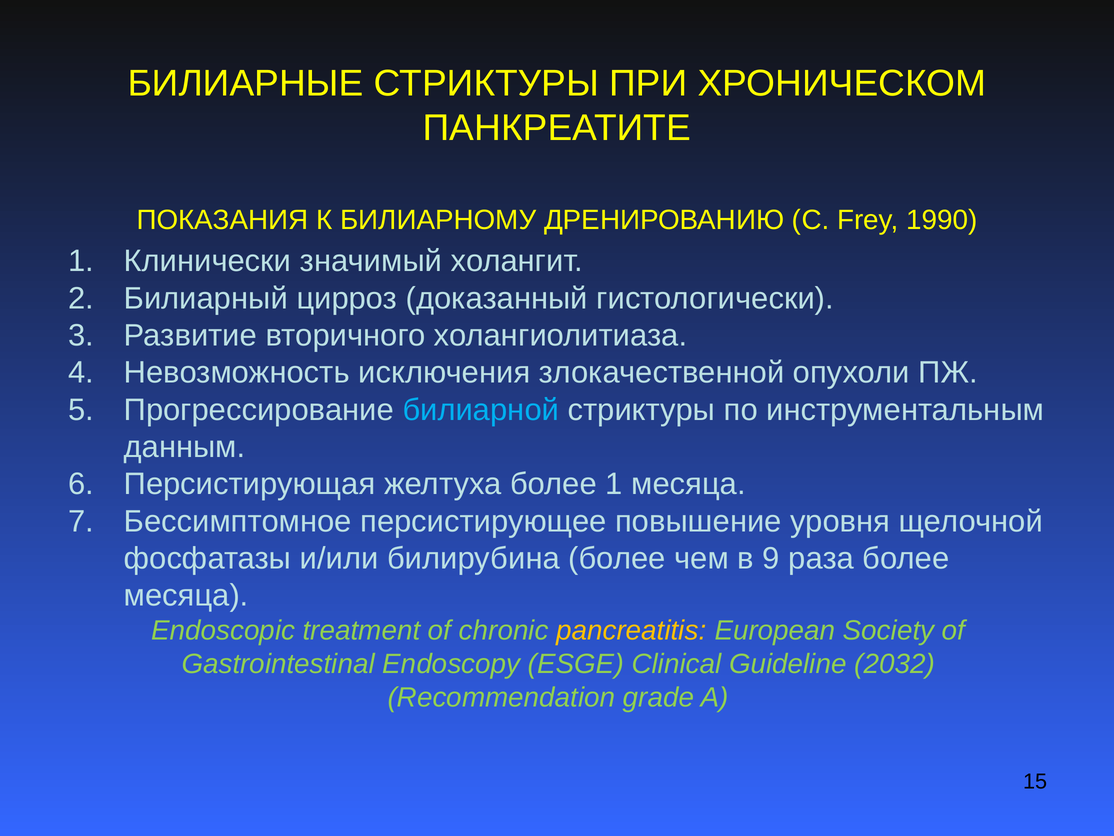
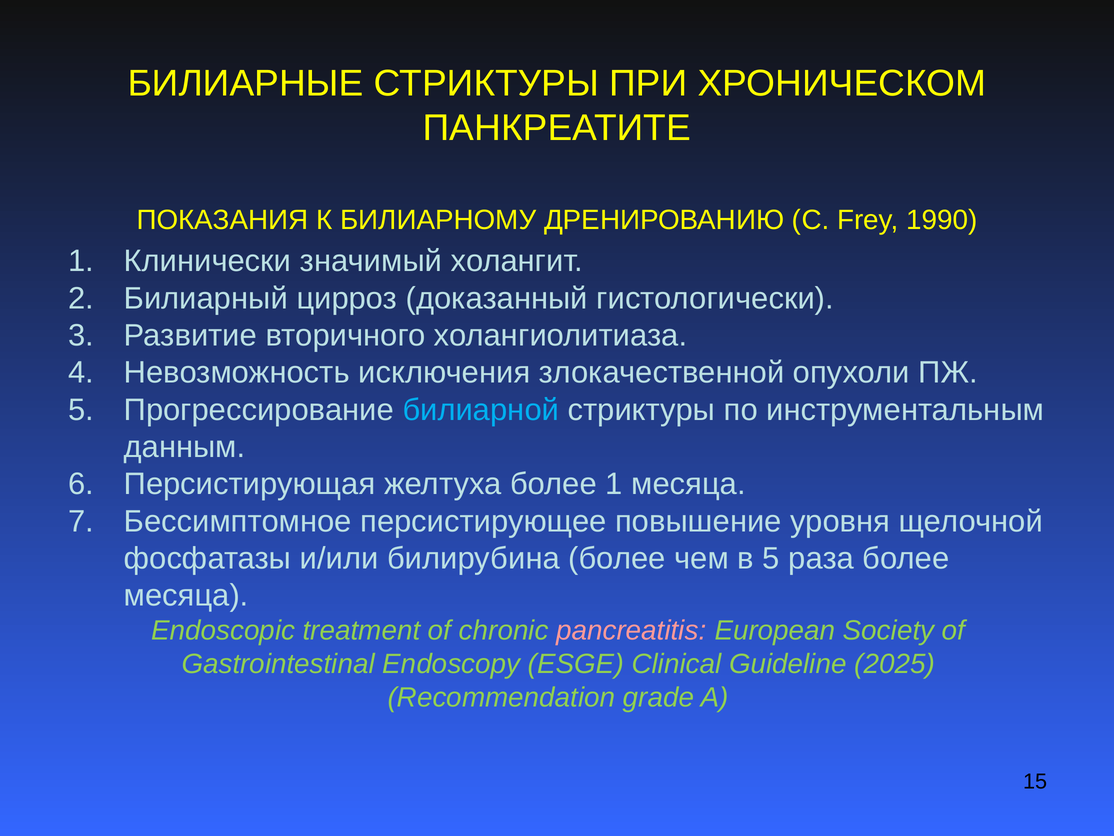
в 9: 9 -> 5
pancreatitis colour: yellow -> pink
2032: 2032 -> 2025
